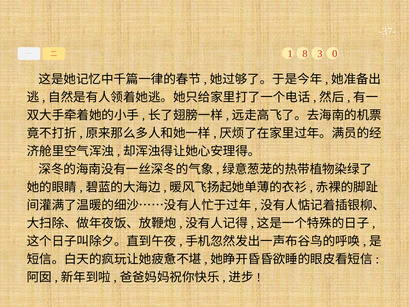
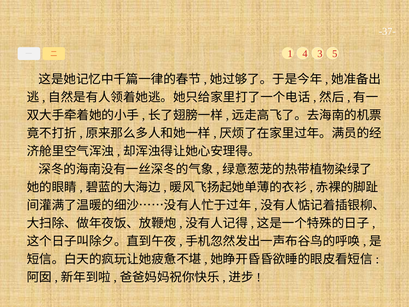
8: 8 -> 4
0: 0 -> 5
